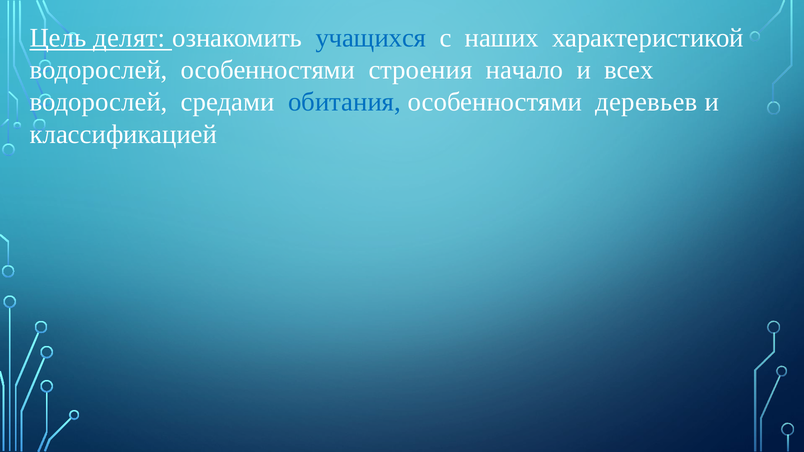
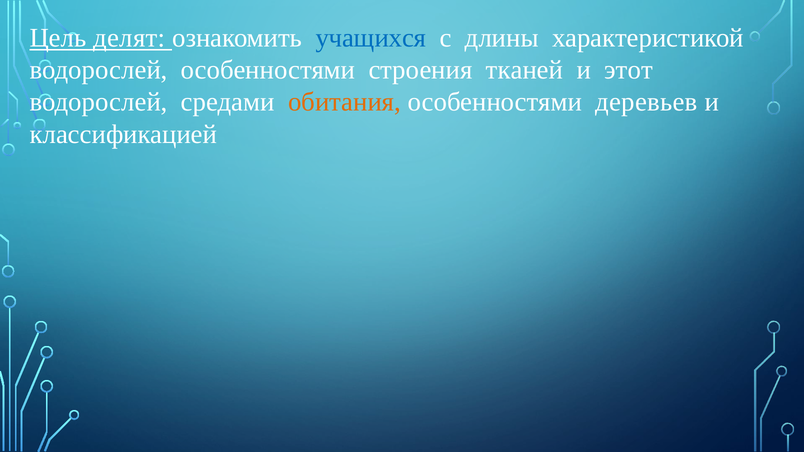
наших: наших -> длины
начало: начало -> тканей
всех: всех -> этот
обитания colour: blue -> orange
